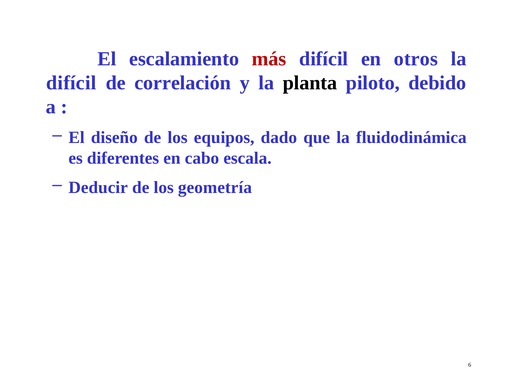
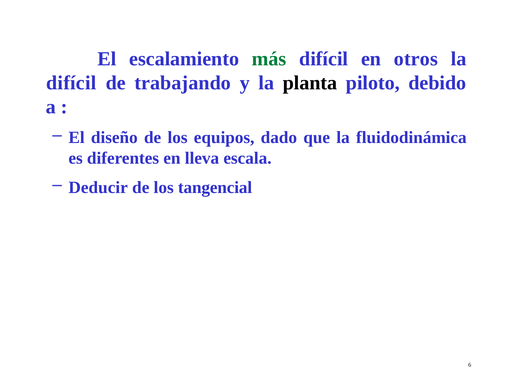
más colour: red -> green
correlación: correlación -> trabajando
cabo: cabo -> lleva
geometría: geometría -> tangencial
